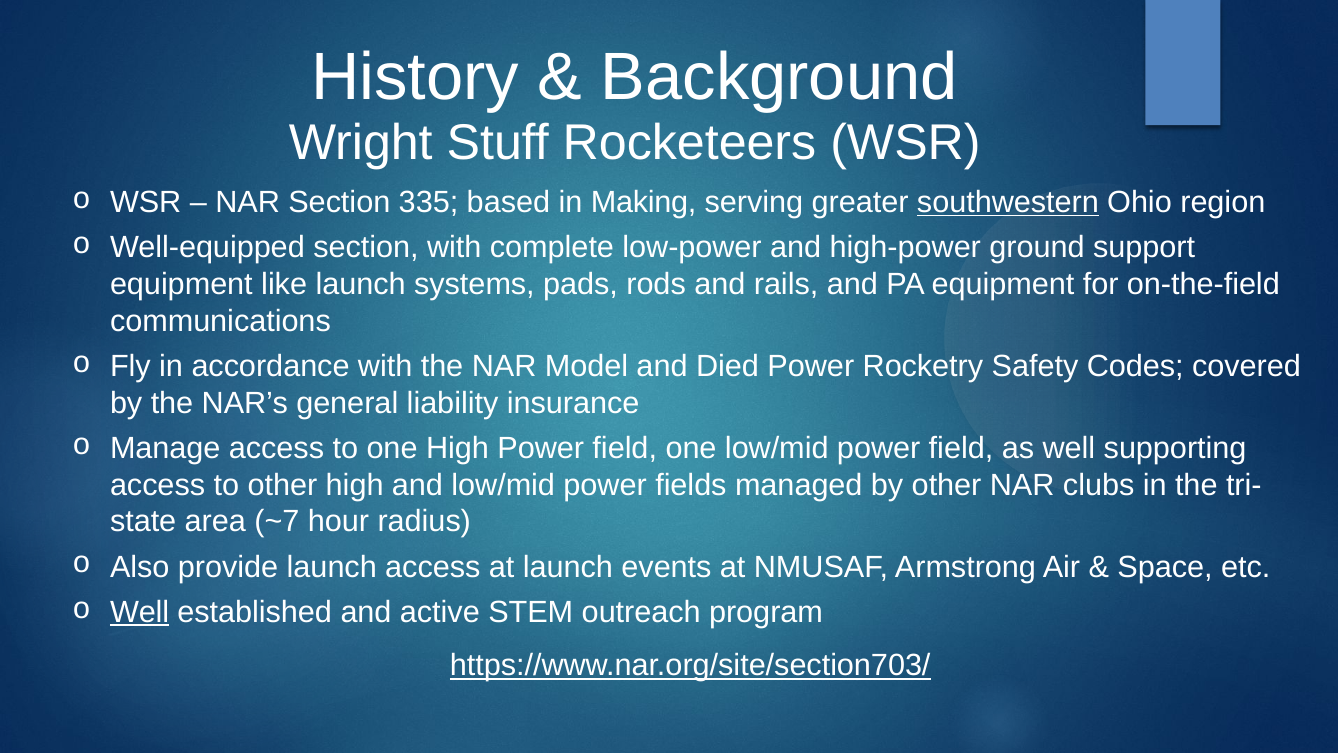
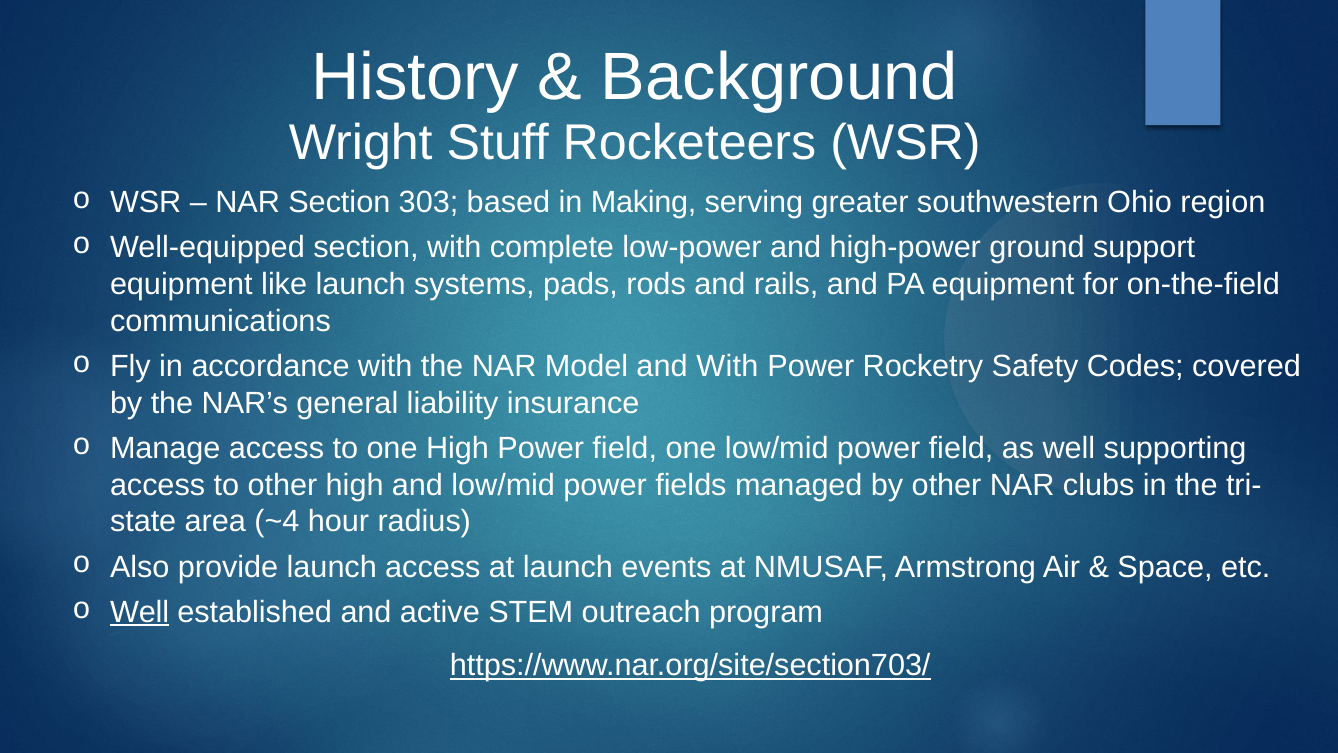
335: 335 -> 303
southwestern underline: present -> none
and Died: Died -> With
~7: ~7 -> ~4
